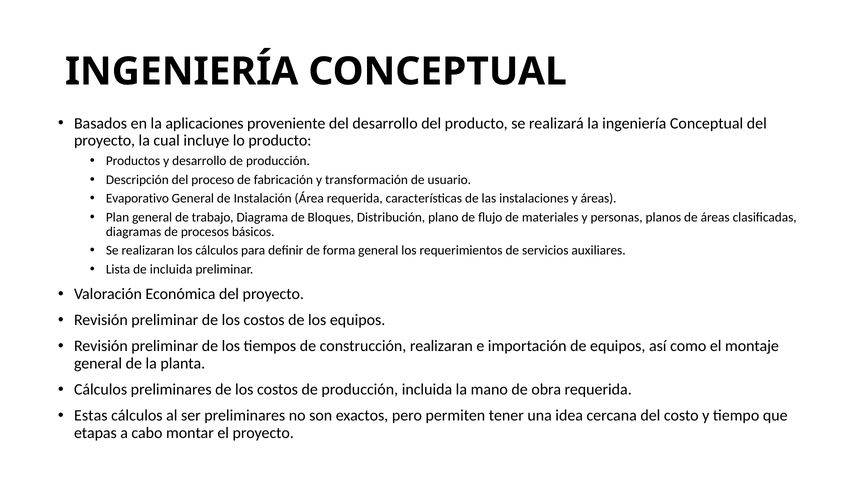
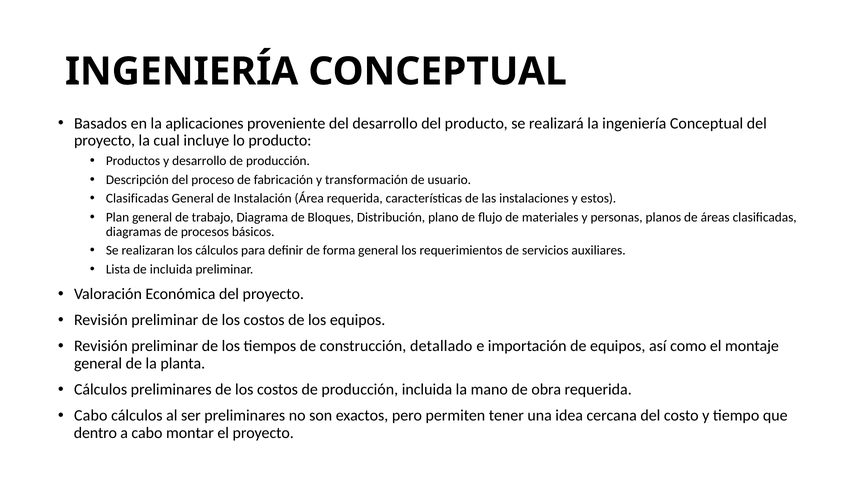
Evaporativo at (137, 198): Evaporativo -> Clasificadas
y áreas: áreas -> estos
construcción realizaran: realizaran -> detallado
Estas at (91, 415): Estas -> Cabo
etapas: etapas -> dentro
